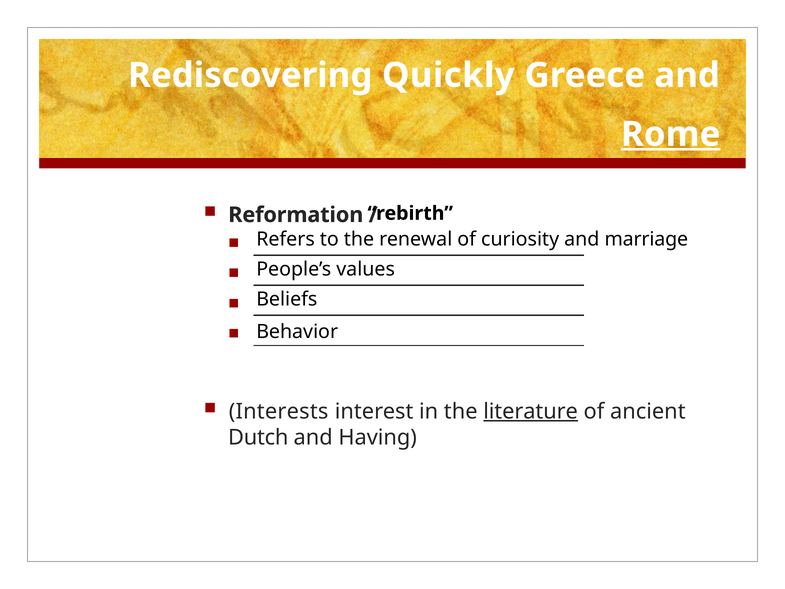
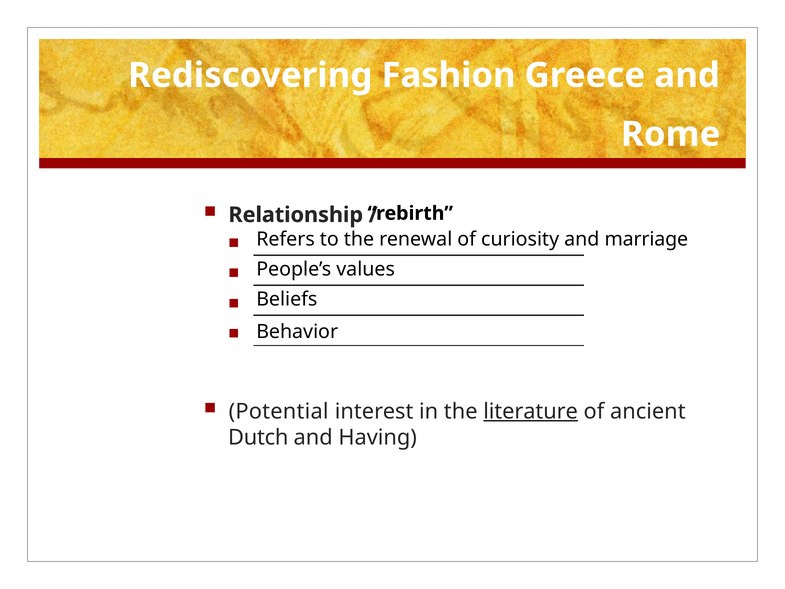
Quickly: Quickly -> Fashion
Rome underline: present -> none
Reformation: Reformation -> Relationship
Interests: Interests -> Potential
